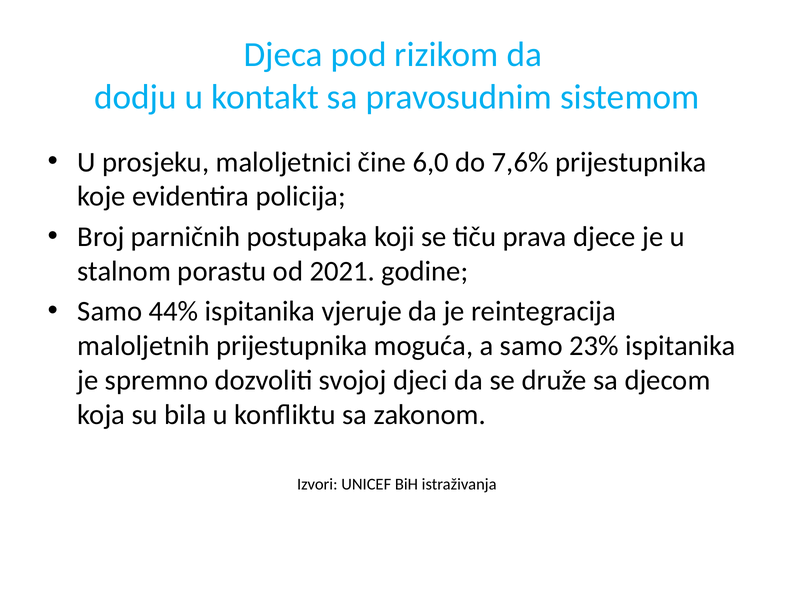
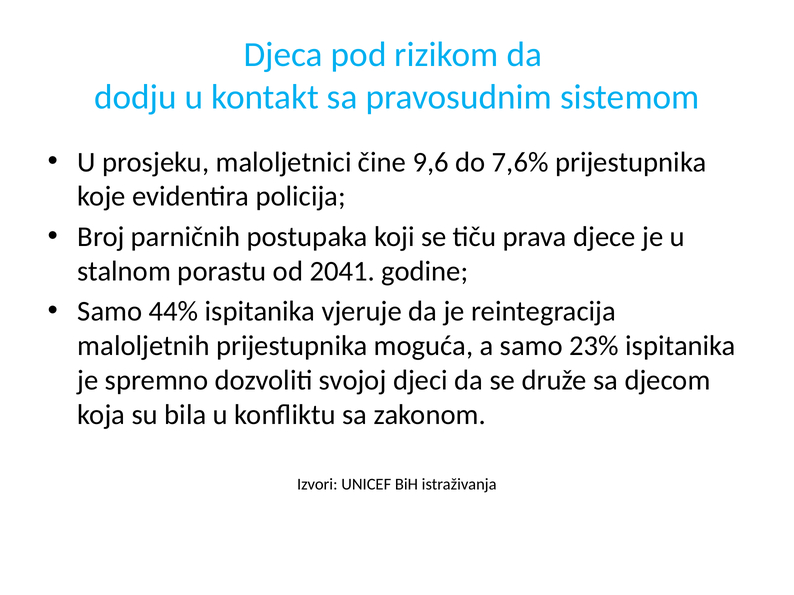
6,0: 6,0 -> 9,6
2021: 2021 -> 2041
